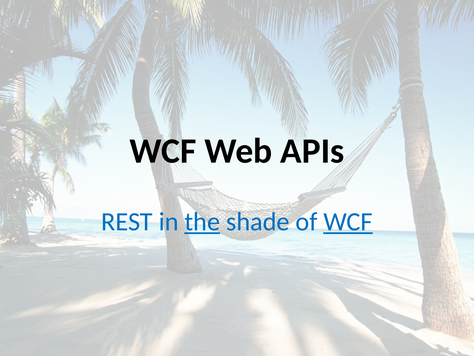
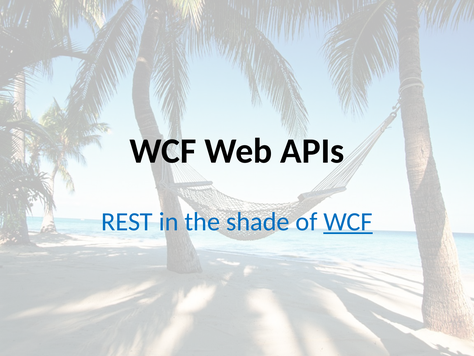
the underline: present -> none
